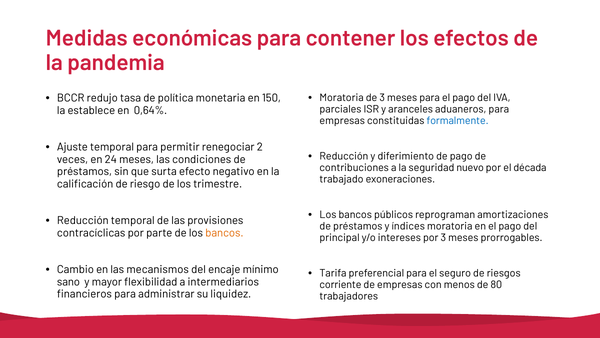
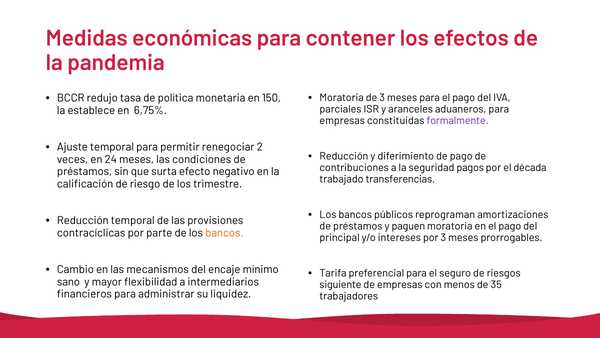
0,64%: 0,64% -> 6,75%
formalmente colour: blue -> purple
nuevo: nuevo -> pagos
exoneraciones: exoneraciones -> transferencias
índices: índices -> paguen
corriente: corriente -> siguiente
80: 80 -> 35
